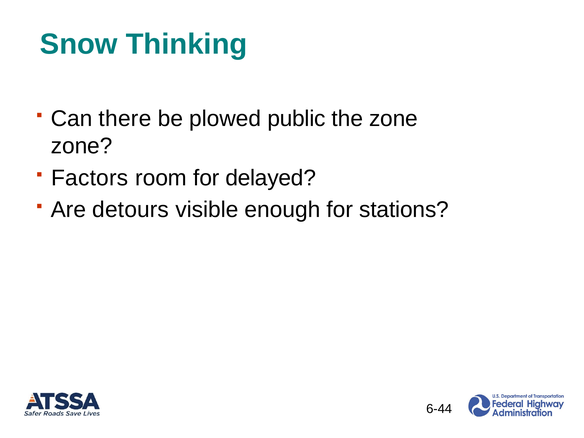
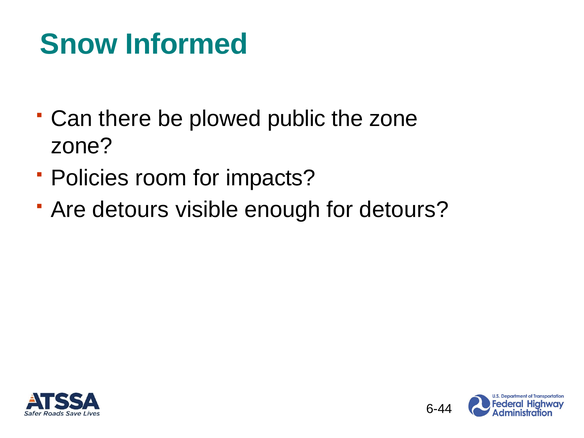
Thinking: Thinking -> Informed
Factors: Factors -> Policies
delayed: delayed -> impacts
for stations: stations -> detours
